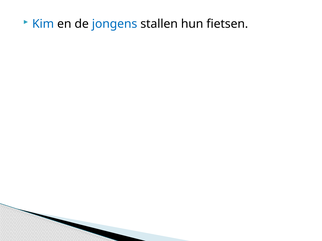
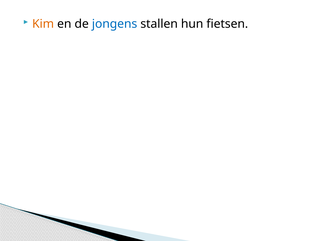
Kim colour: blue -> orange
